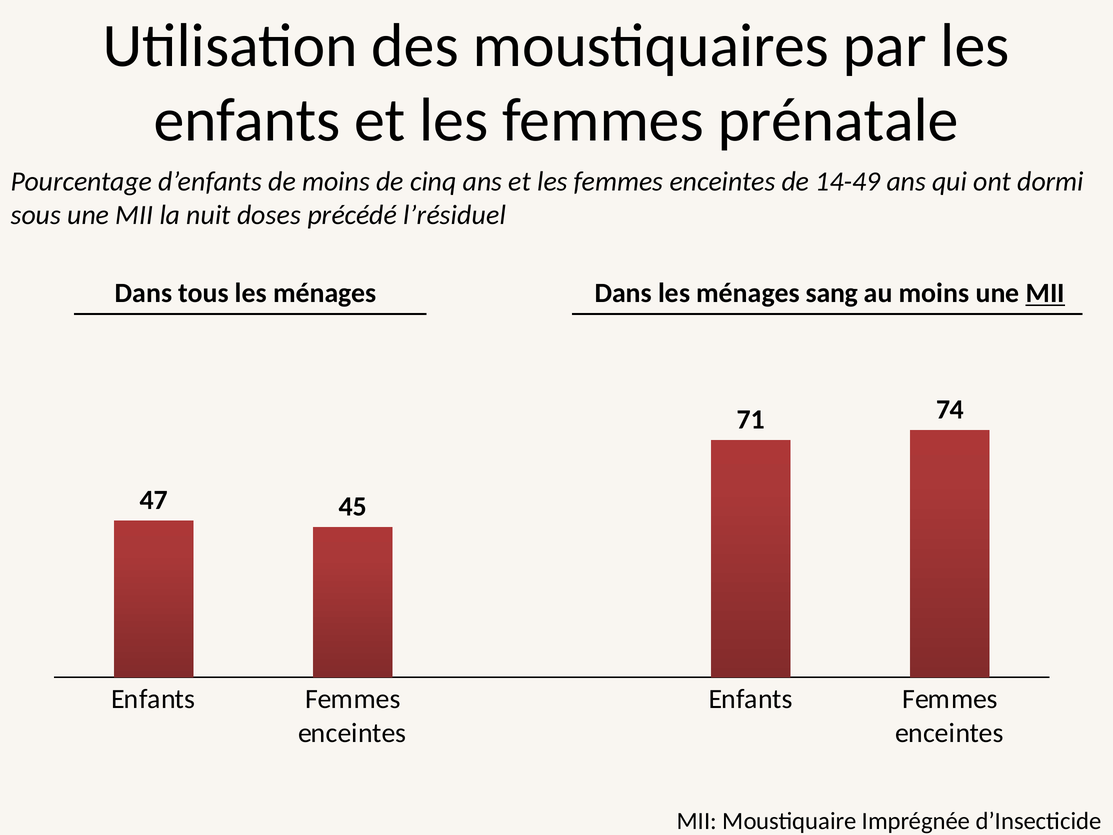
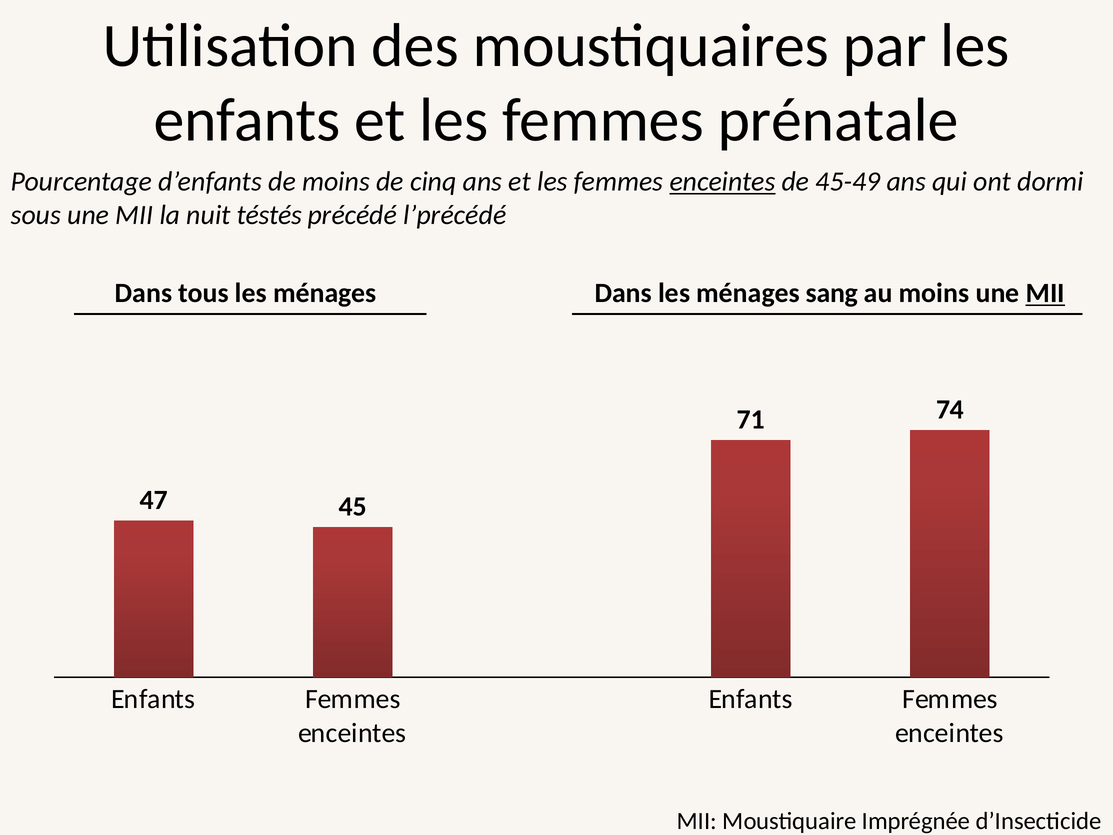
enceintes at (723, 182) underline: none -> present
14-49: 14-49 -> 45-49
doses: doses -> téstés
l’résiduel: l’résiduel -> l’précédé
